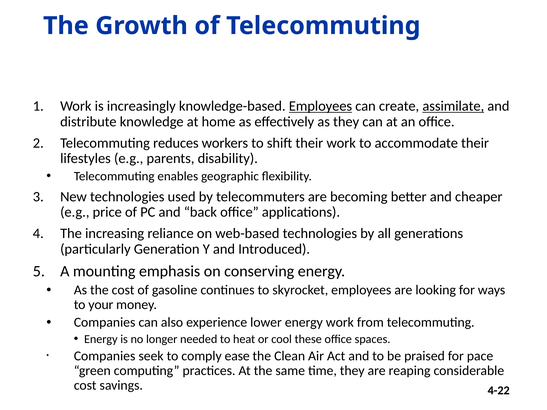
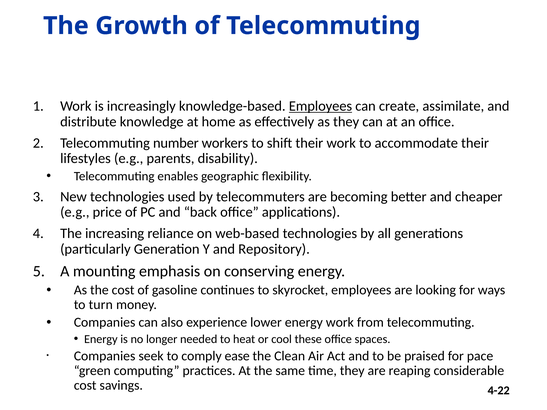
assimilate underline: present -> none
reduces: reduces -> number
Introduced: Introduced -> Repository
your: your -> turn
